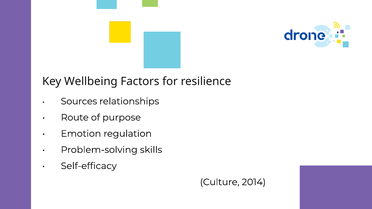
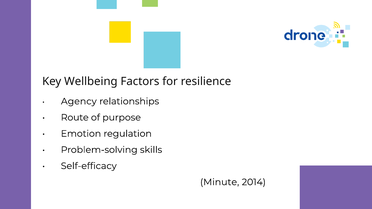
Sources: Sources -> Agency
Culture: Culture -> Minute
